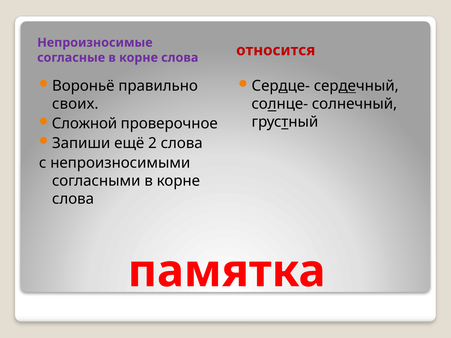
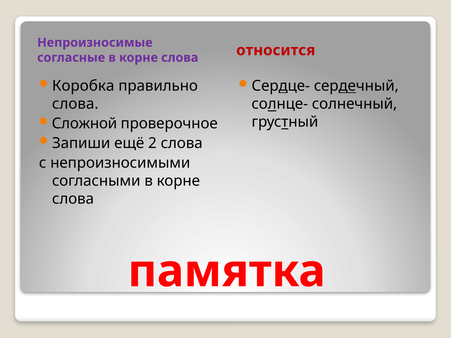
Вороньё: Вороньё -> Коробка
своих at (75, 104): своих -> слова
